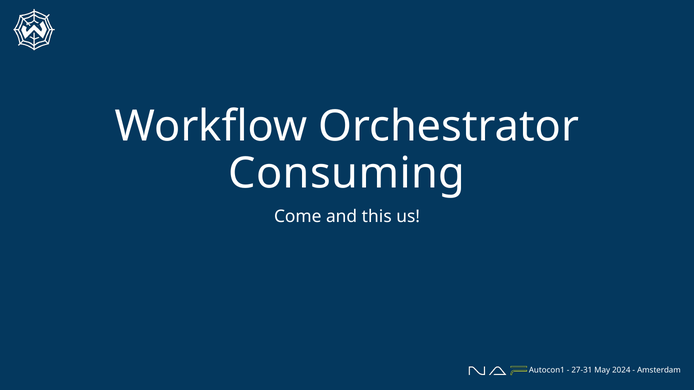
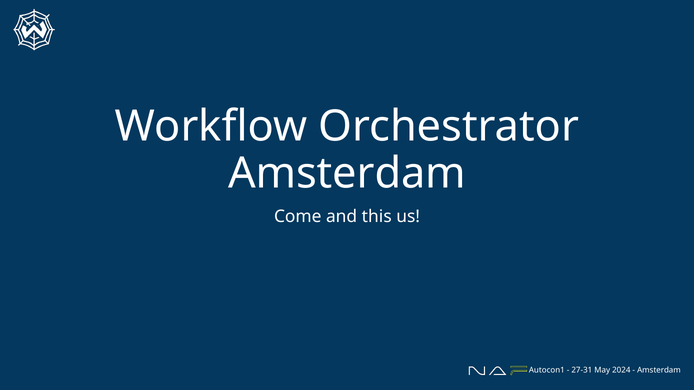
Consuming at (347, 173): Consuming -> Amsterdam
